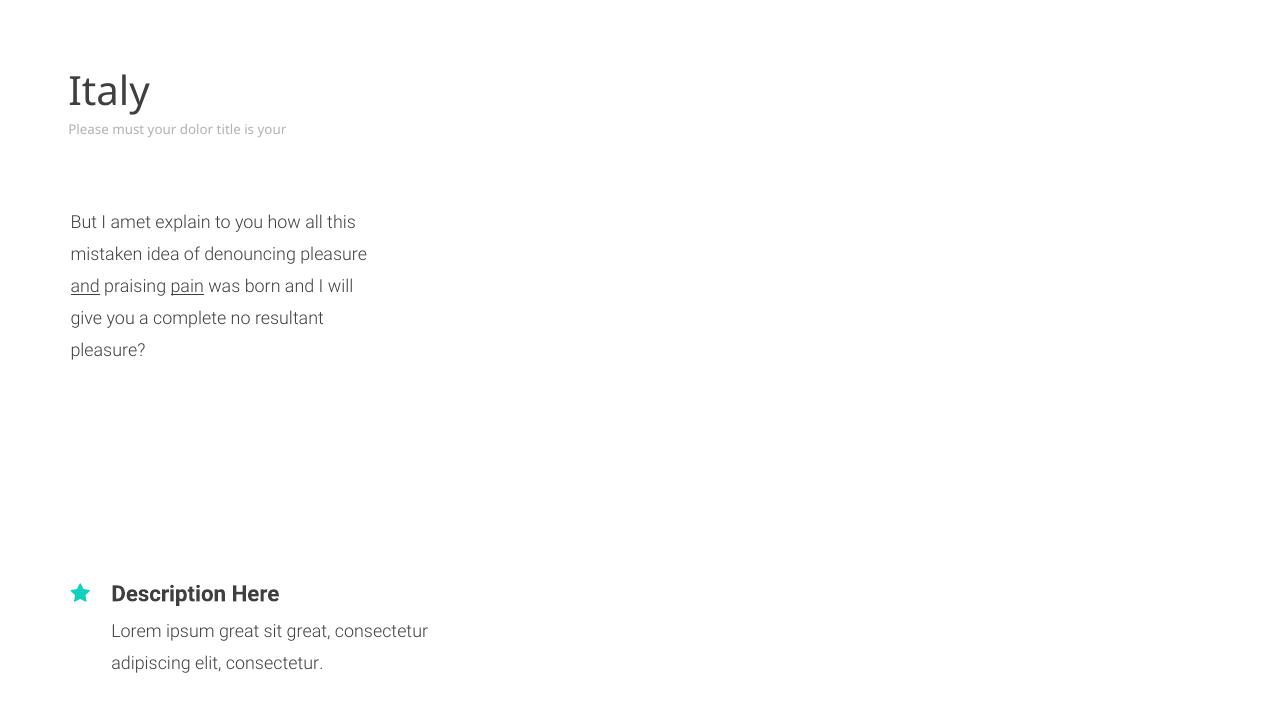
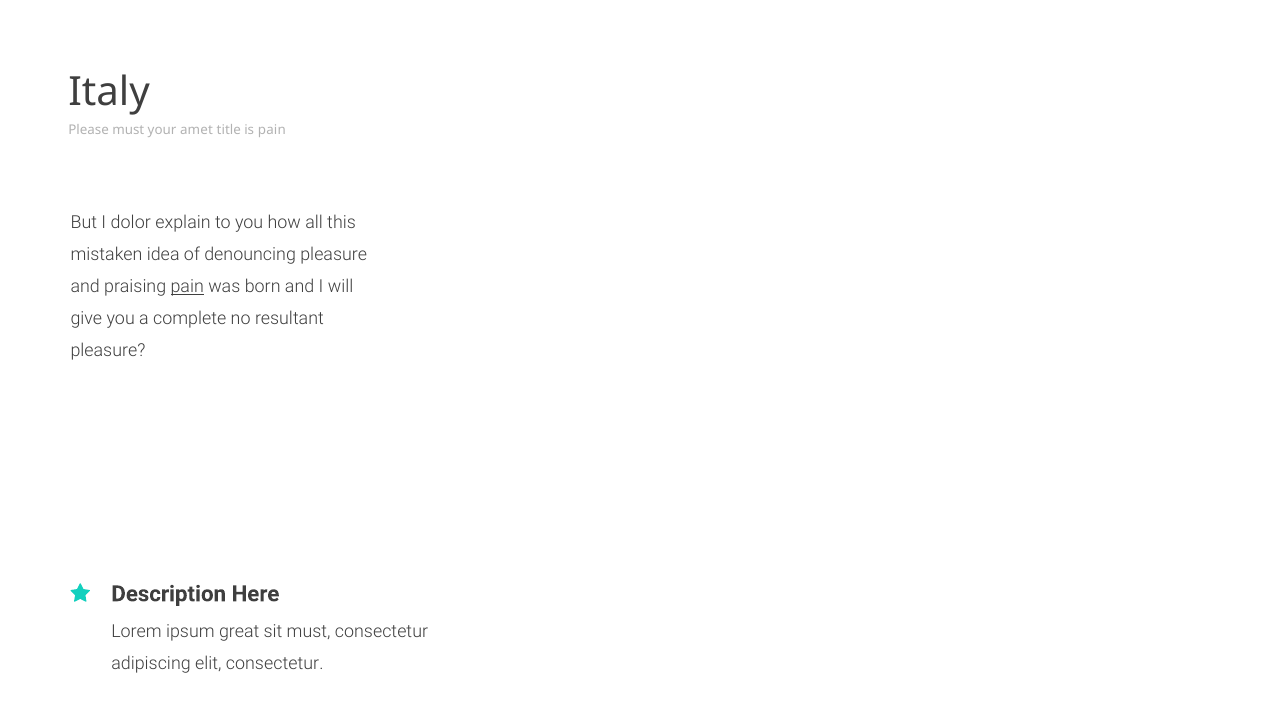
dolor: dolor -> amet
is your: your -> pain
amet: amet -> dolor
and at (85, 287) underline: present -> none
sit great: great -> must
